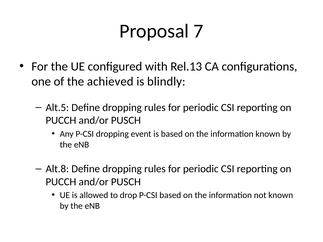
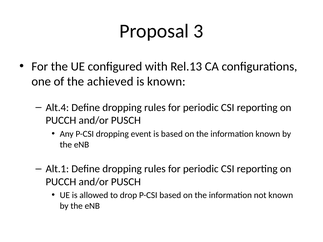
7: 7 -> 3
is blindly: blindly -> known
Alt.5: Alt.5 -> Alt.4
Alt.8: Alt.8 -> Alt.1
